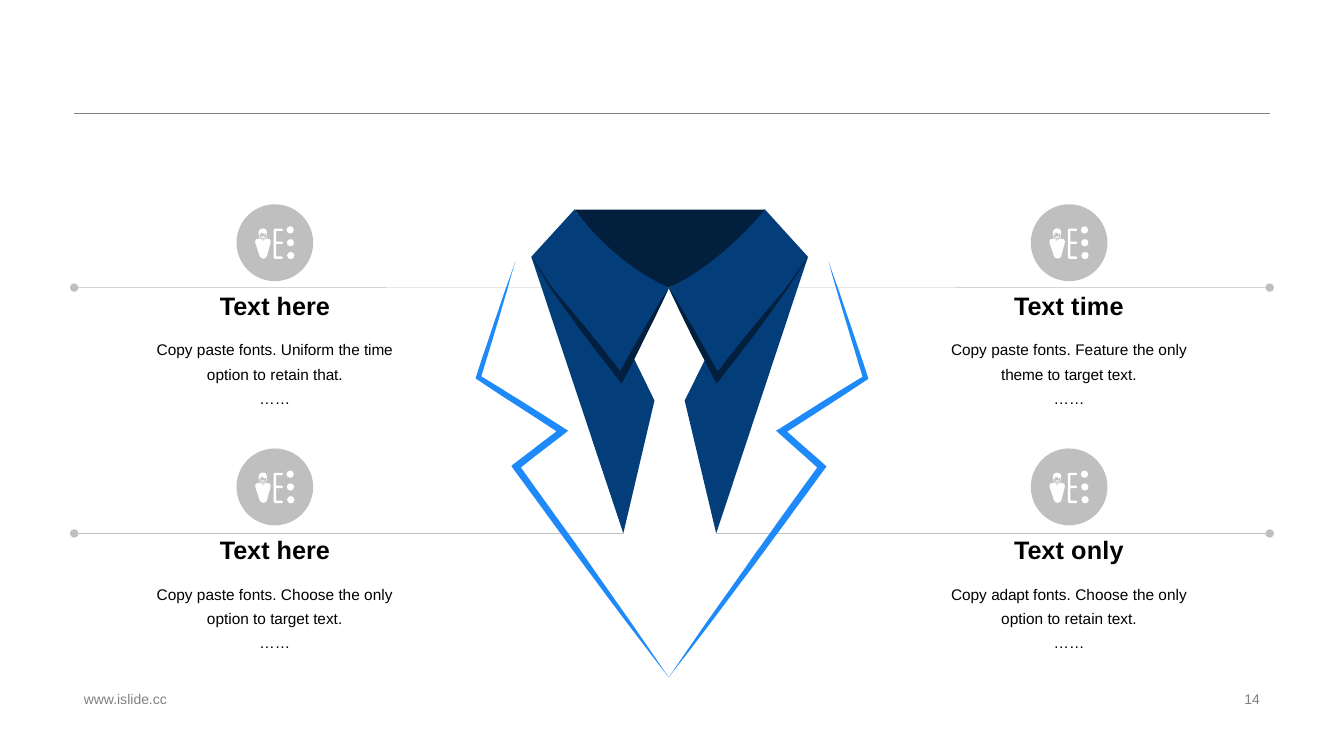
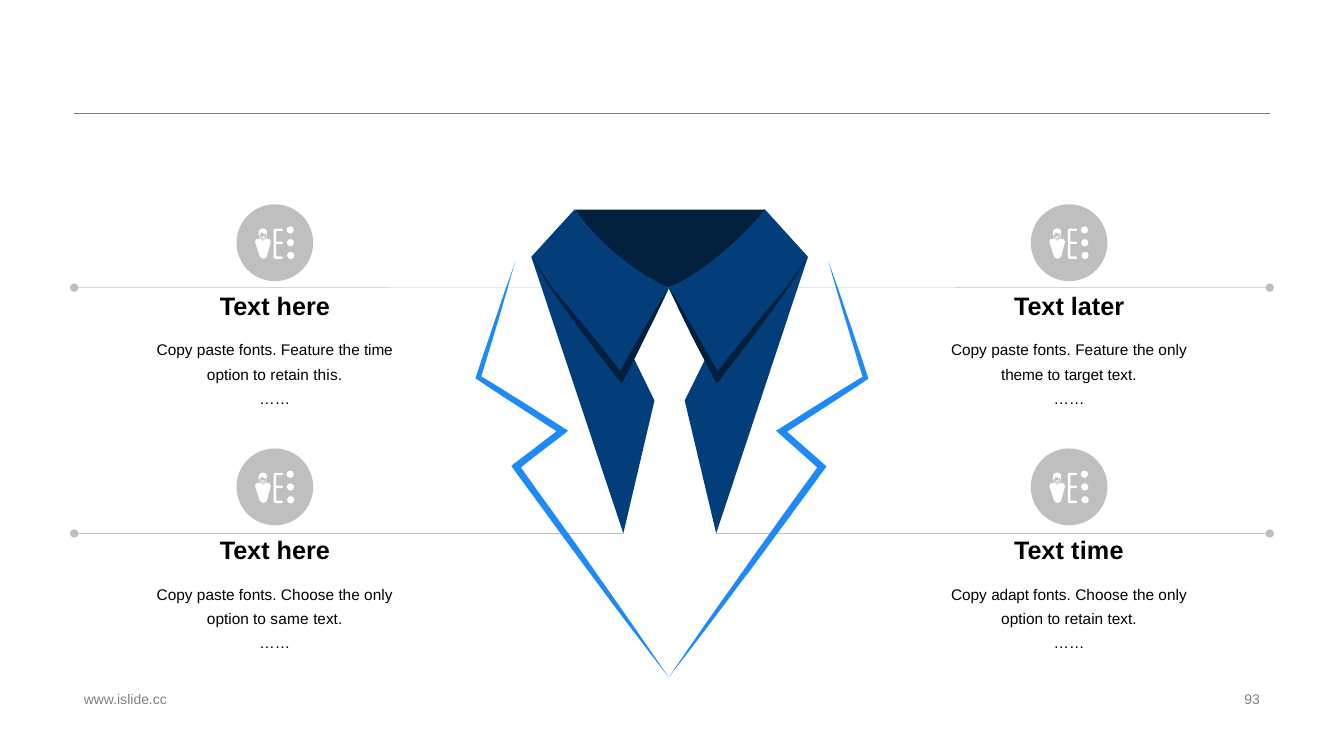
Text time: time -> later
Uniform at (308, 351): Uniform -> Feature
that: that -> this
Text only: only -> time
option to target: target -> same
14: 14 -> 93
